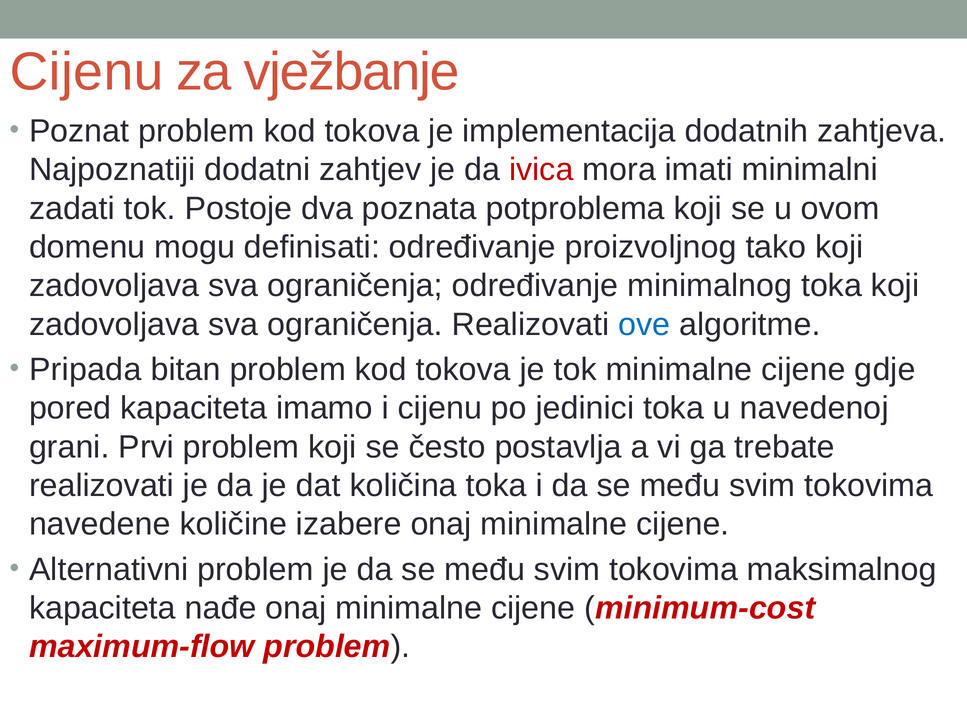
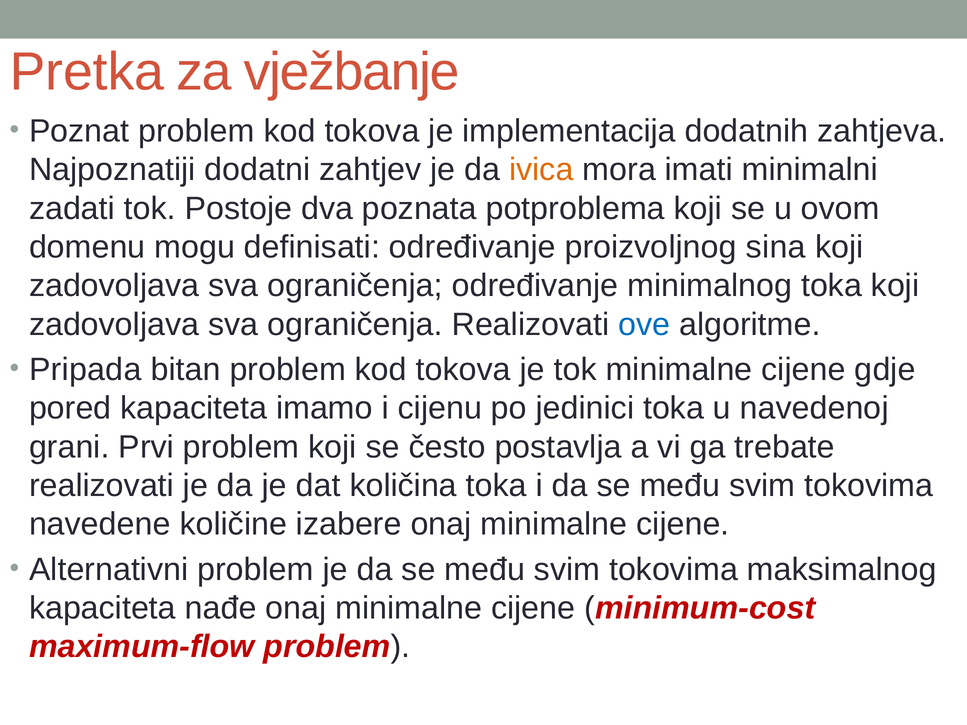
Cijenu at (87, 72): Cijenu -> Pretka
ivica colour: red -> orange
tako: tako -> sina
